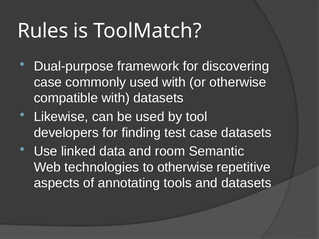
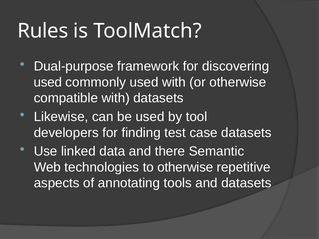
case at (48, 82): case -> used
room: room -> there
